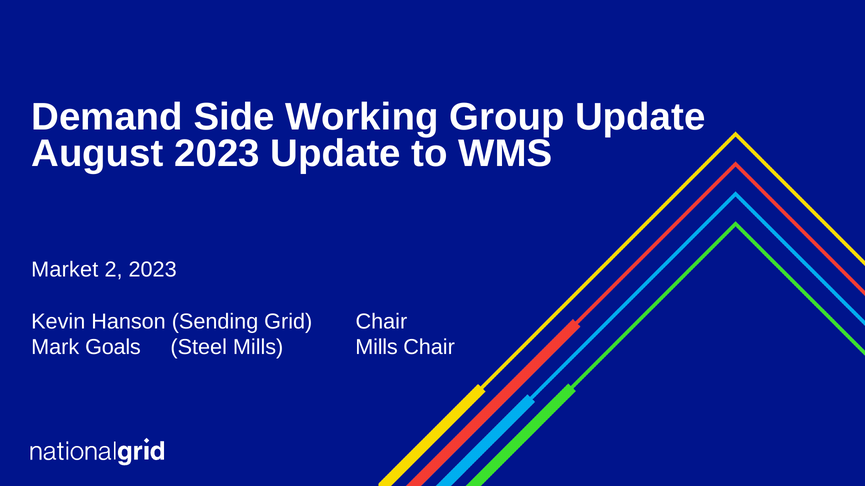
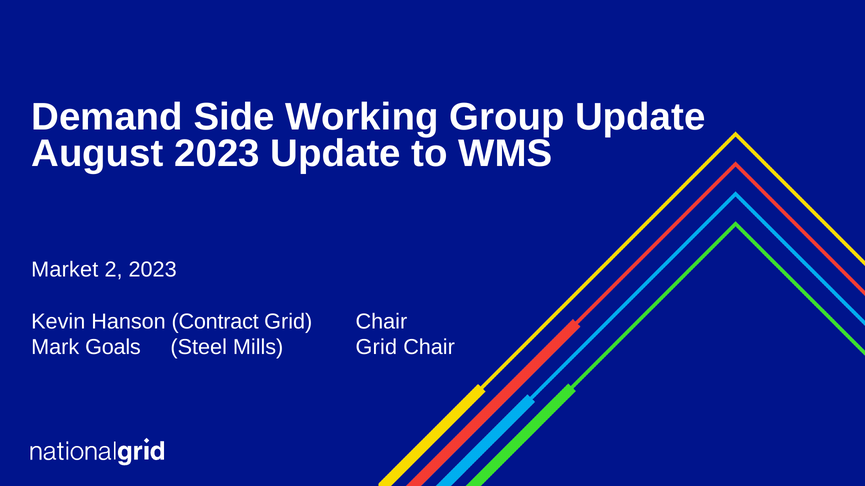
Sending: Sending -> Contract
Mills Mills: Mills -> Grid
